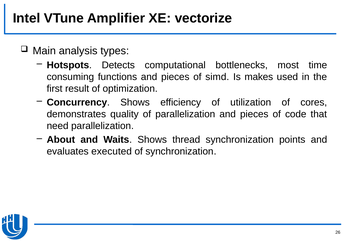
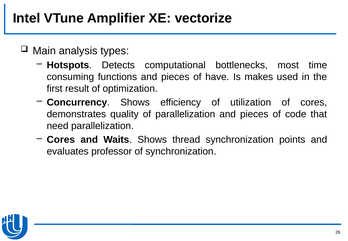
simd: simd -> have
About at (61, 140): About -> Cores
executed: executed -> professor
